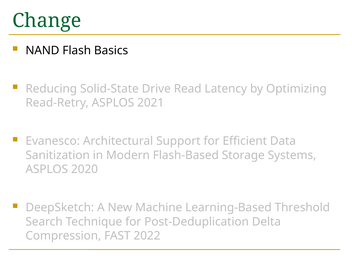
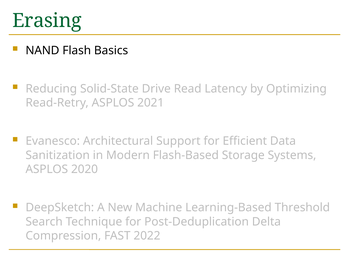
Change: Change -> Erasing
